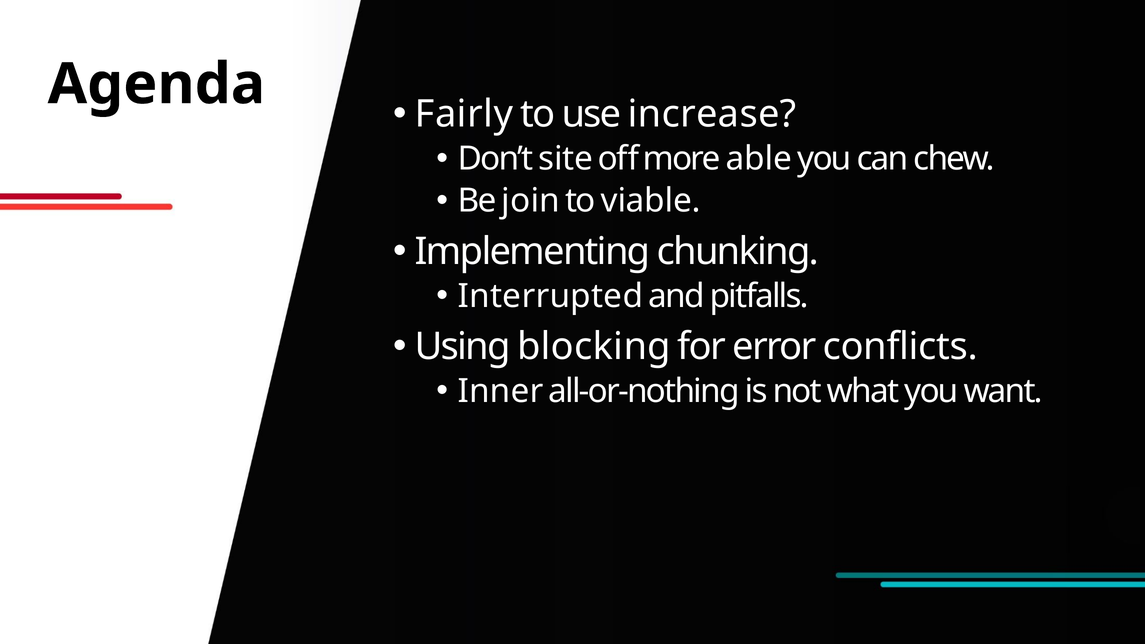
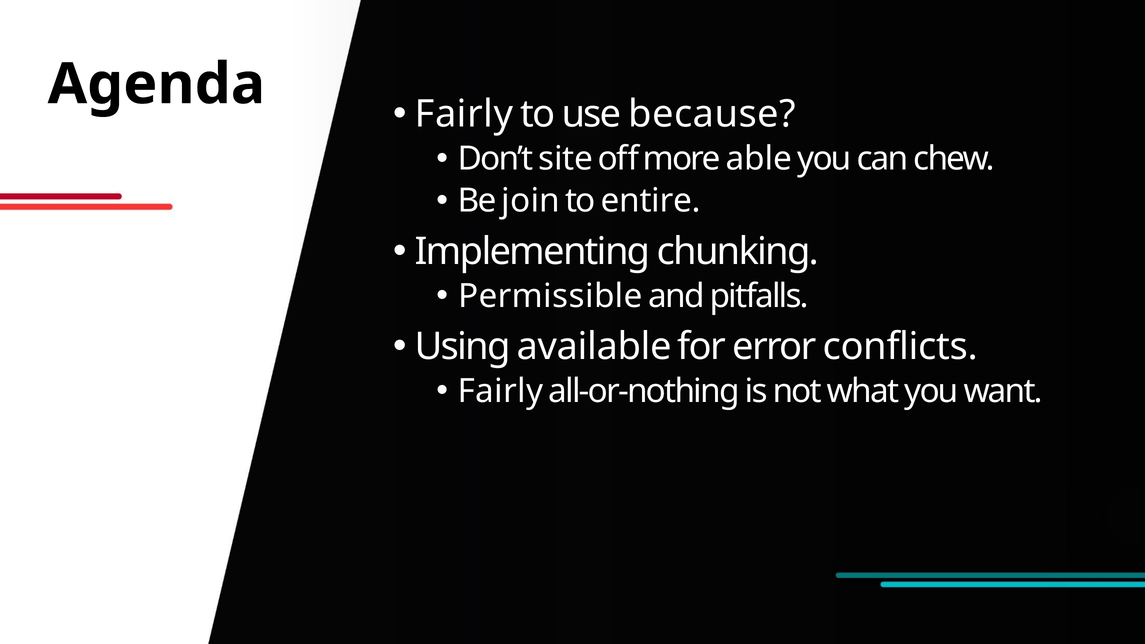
increase: increase -> because
viable: viable -> entire
Interrupted: Interrupted -> Permissible
blocking: blocking -> available
Inner at (501, 391): Inner -> Fairly
